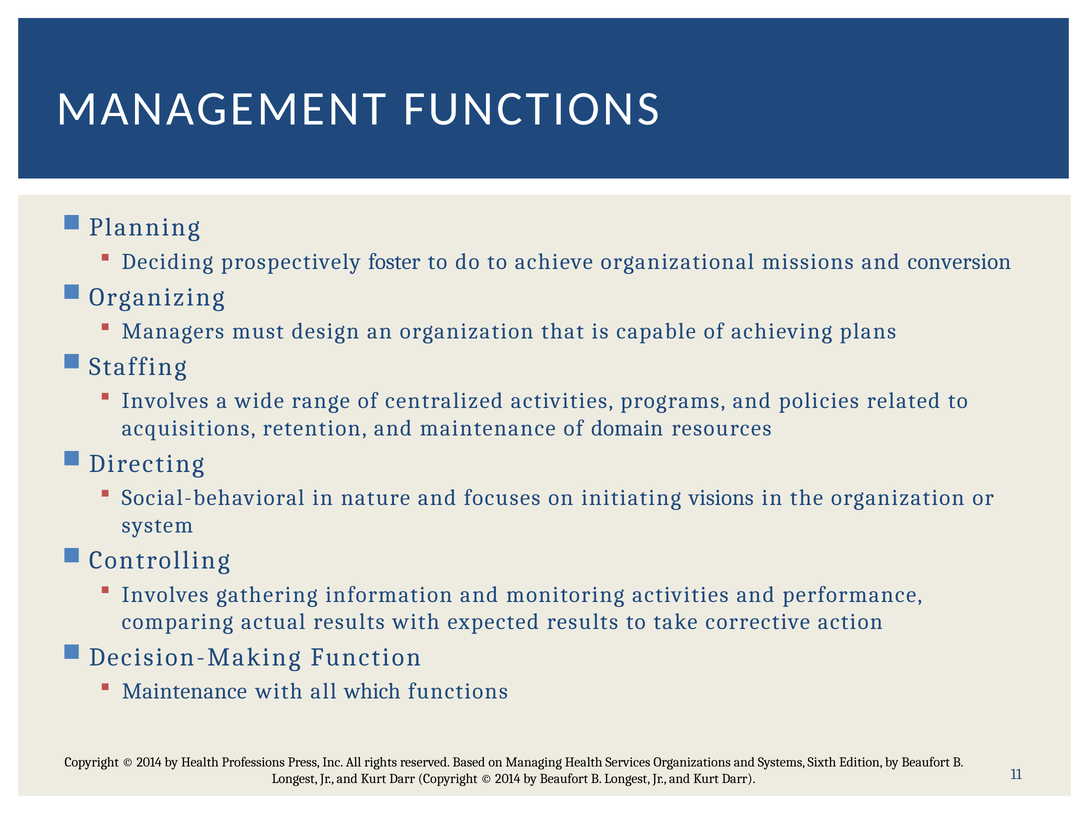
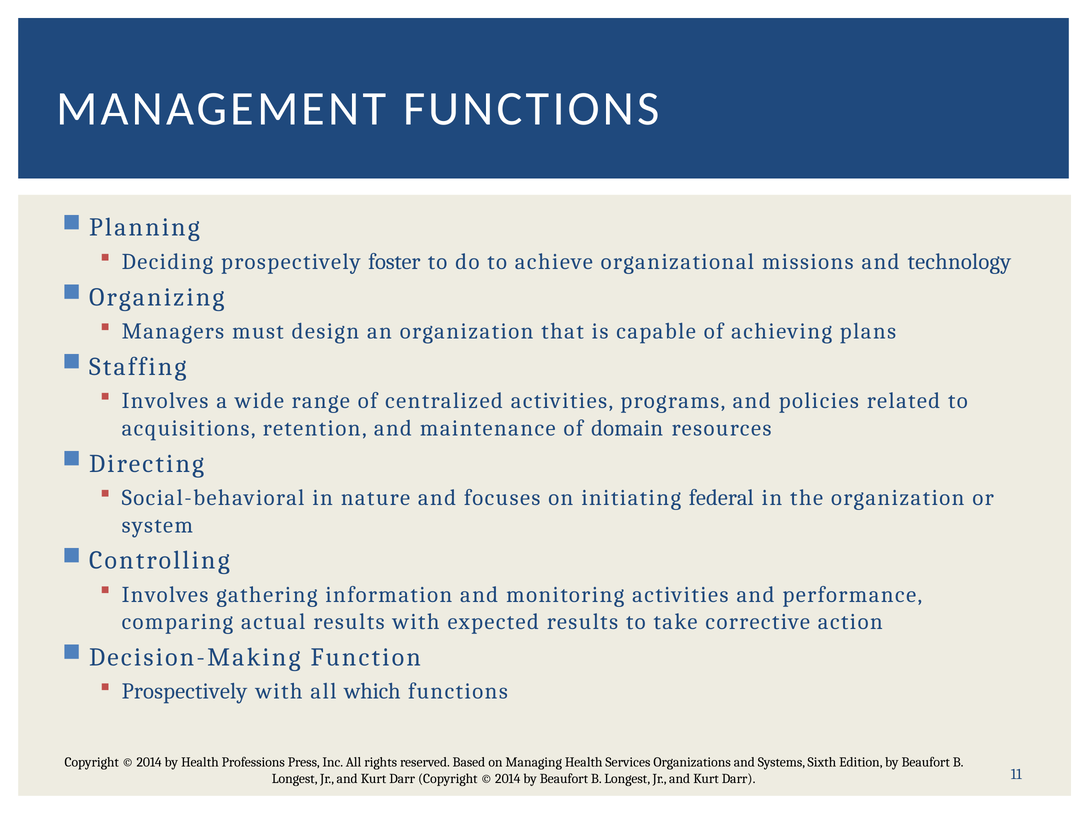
conversion: conversion -> technology
visions: visions -> federal
Maintenance at (184, 692): Maintenance -> Prospectively
